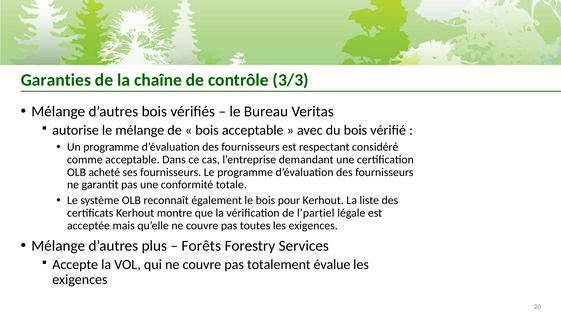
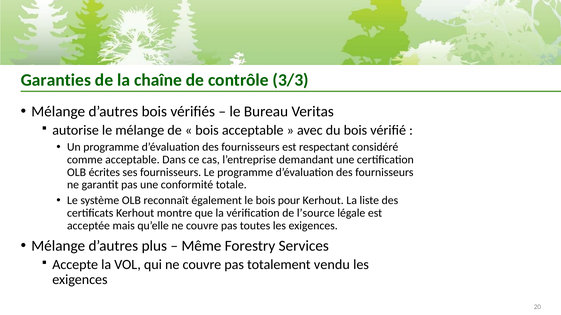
acheté: acheté -> écrites
l’partiel: l’partiel -> l’source
Forêts: Forêts -> Même
évalue: évalue -> vendu
